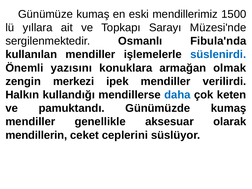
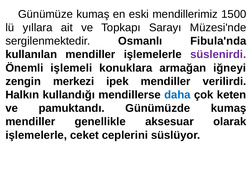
süslenirdi colour: blue -> purple
yazısını: yazısını -> işlemeli
olmak: olmak -> iğneyi
mendillerin at (36, 135): mendillerin -> işlemelerle
